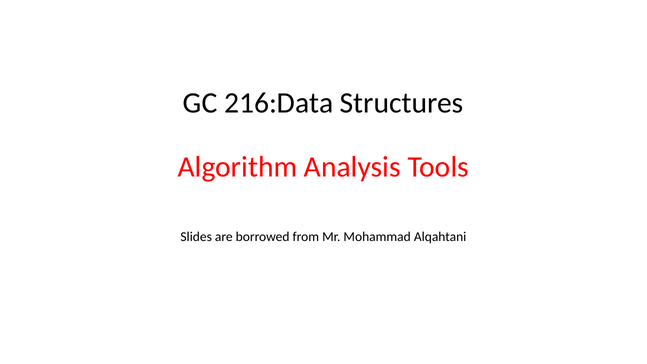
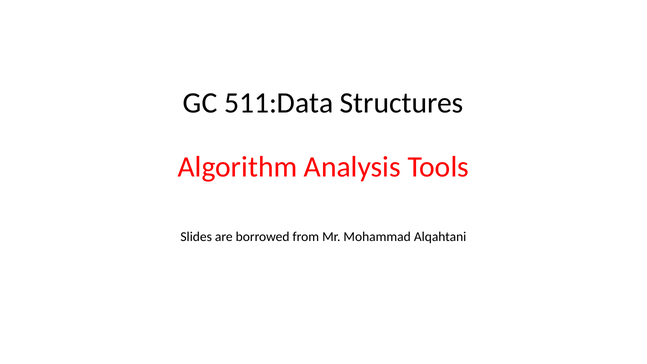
216:Data: 216:Data -> 511:Data
